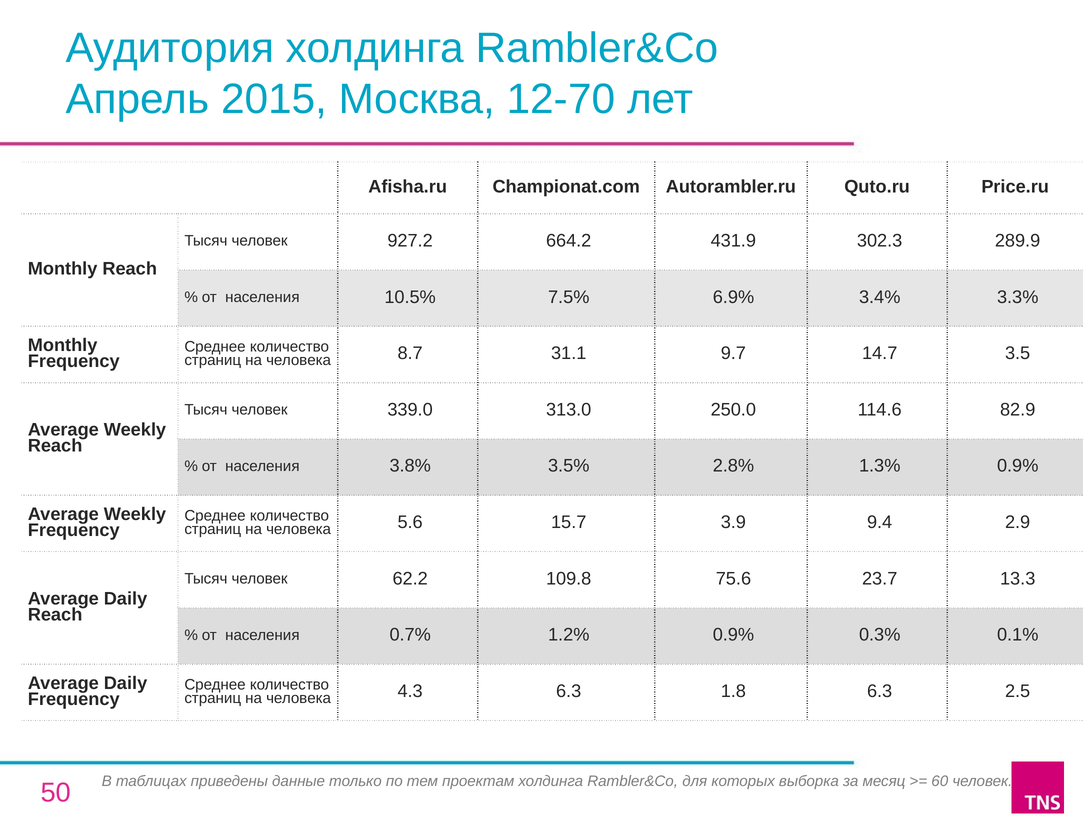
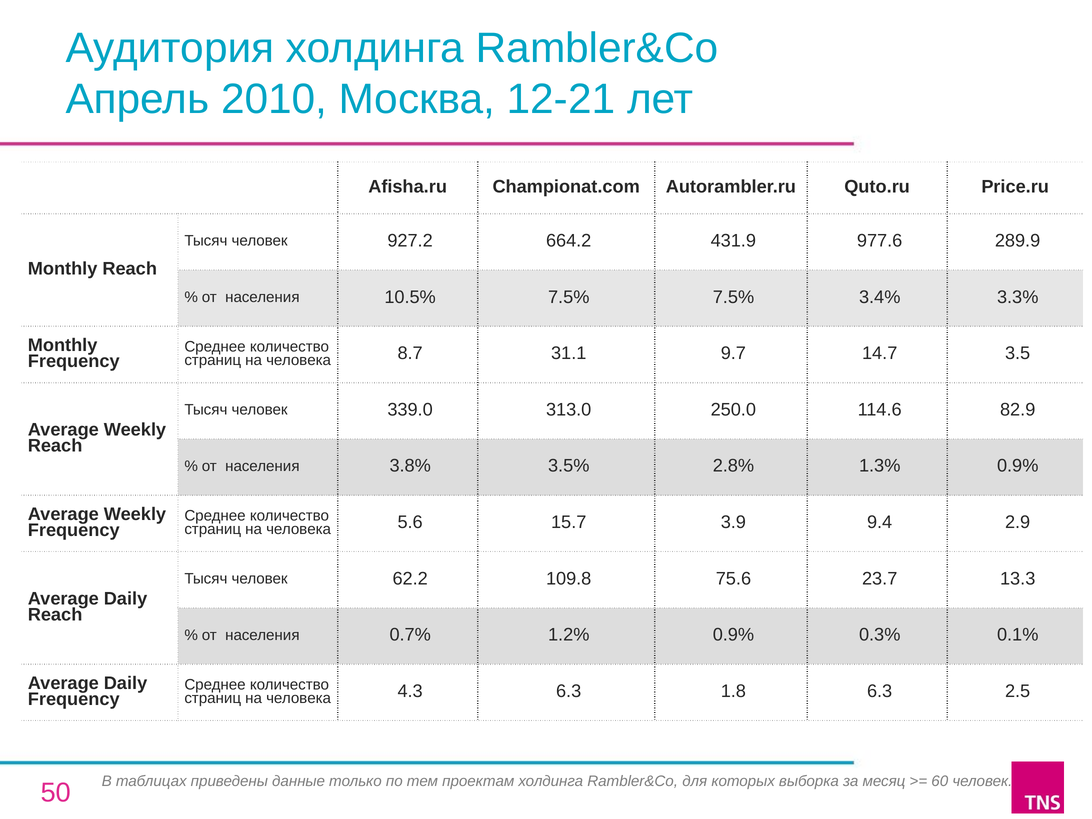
2015: 2015 -> 2010
12-70: 12-70 -> 12-21
302.3: 302.3 -> 977.6
7.5% 6.9%: 6.9% -> 7.5%
